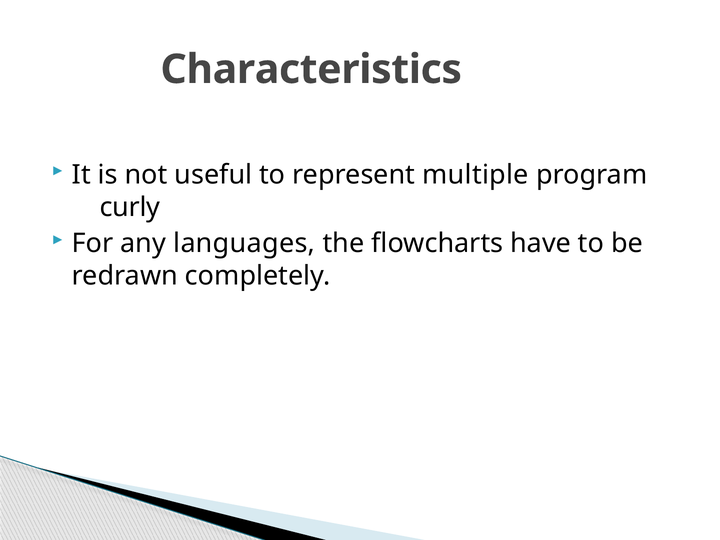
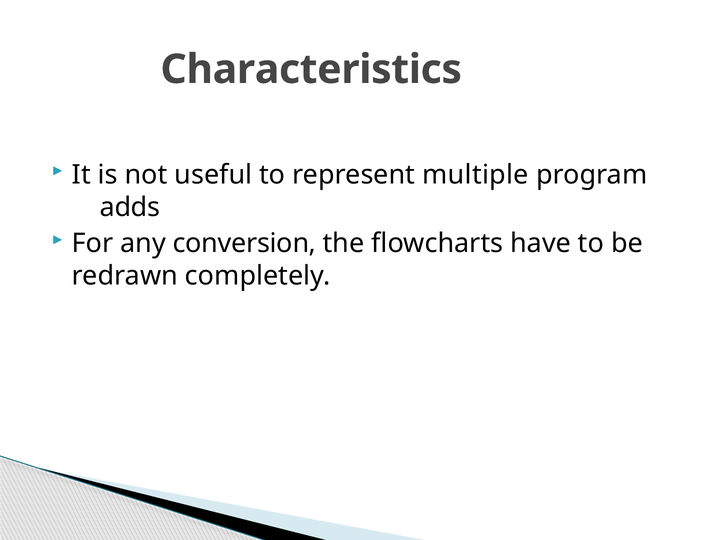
curly: curly -> adds
languages: languages -> conversion
